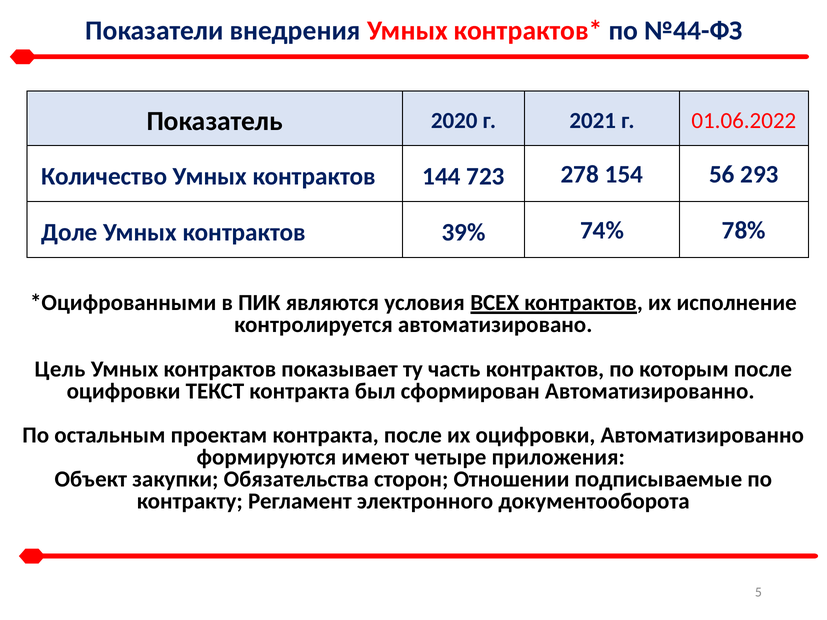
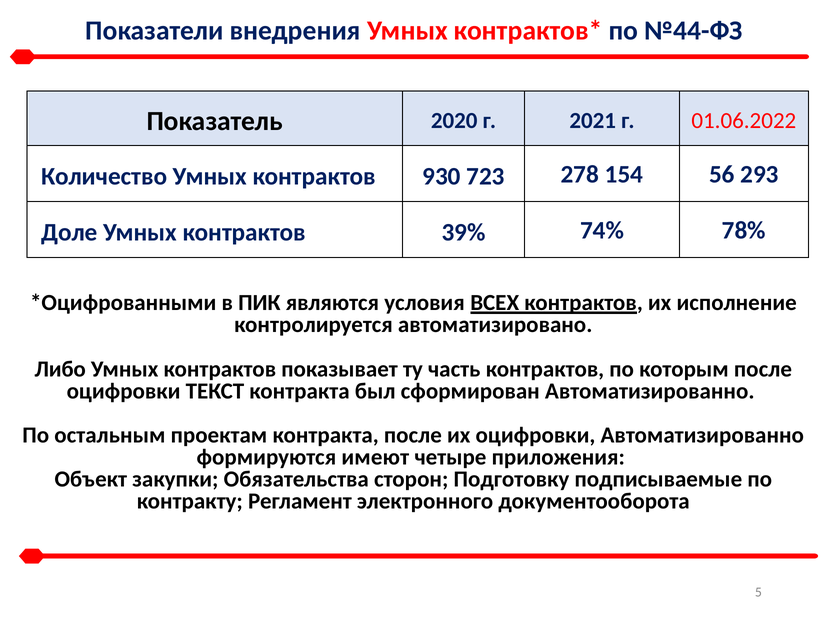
144: 144 -> 930
Цель: Цель -> Либо
Отношении: Отношении -> Подготовку
